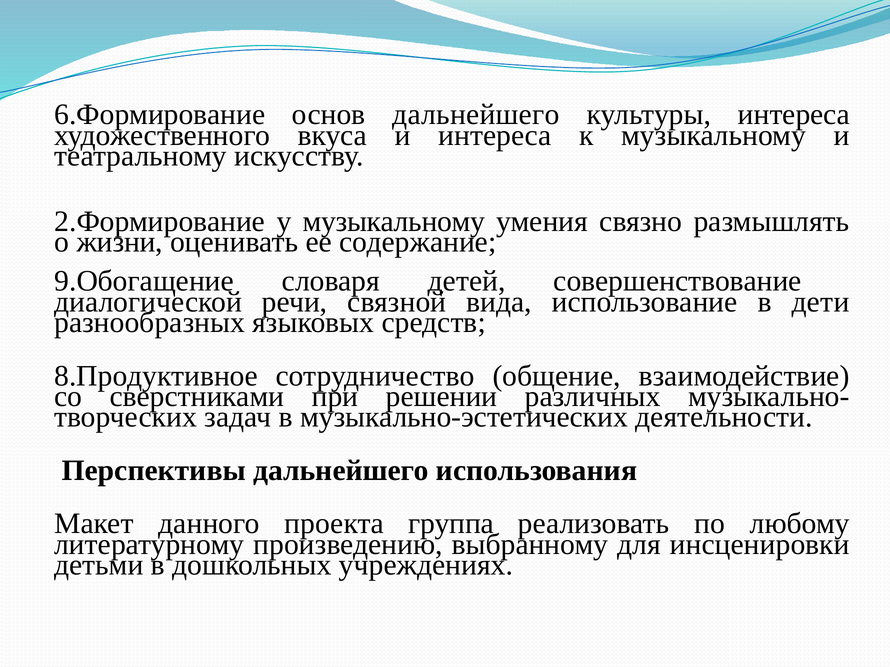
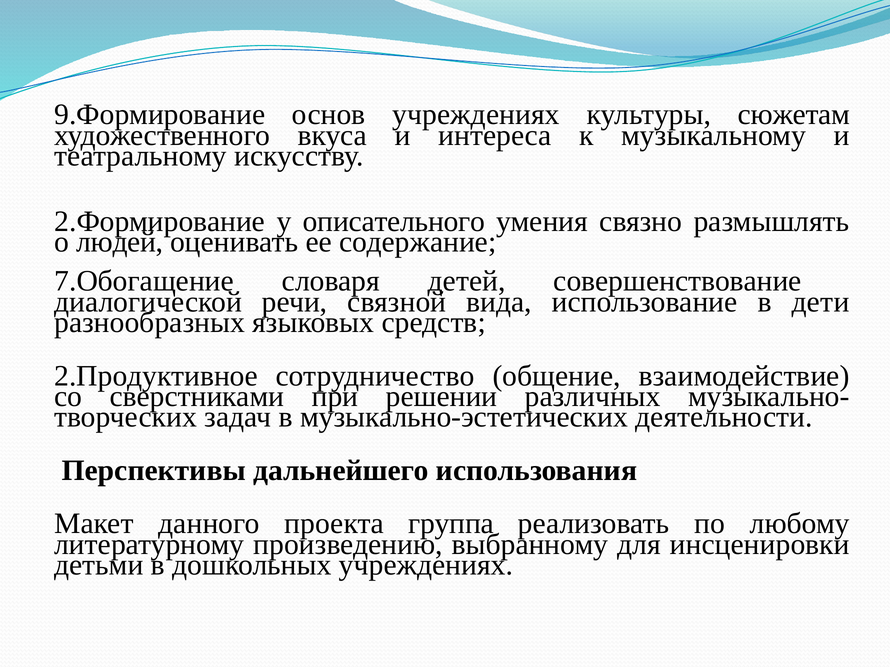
6.Формирование: 6.Формирование -> 9.Формирование
основ дальнейшего: дальнейшего -> учреждениях
культуры интереса: интереса -> сюжетам
у музыкальному: музыкальному -> описательного
жизни: жизни -> людей
9.Обогащение: 9.Обогащение -> 7.Обогащение
8.Продуктивное: 8.Продуктивное -> 2.Продуктивное
